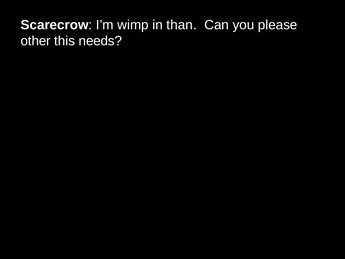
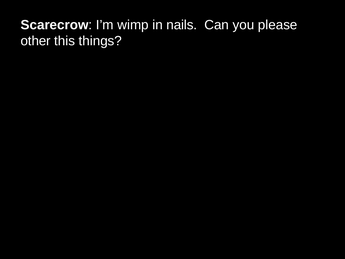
than: than -> nails
needs: needs -> things
